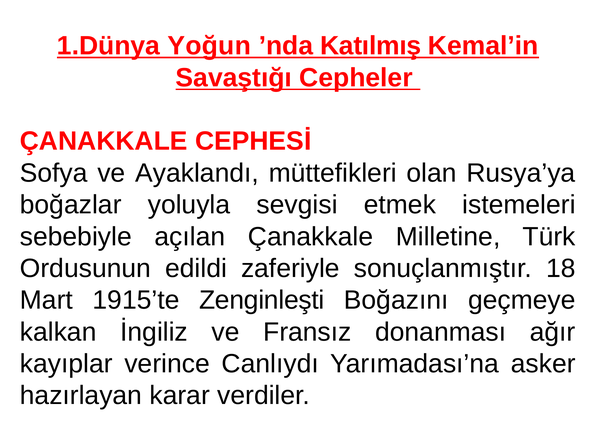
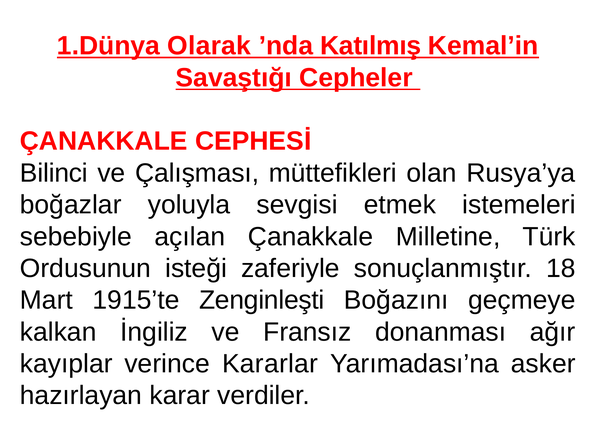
Yoğun: Yoğun -> Olarak
Sofya: Sofya -> Bilinci
Ayaklandı: Ayaklandı -> Çalışması
edildi: edildi -> isteği
Canlıydı: Canlıydı -> Kararlar
